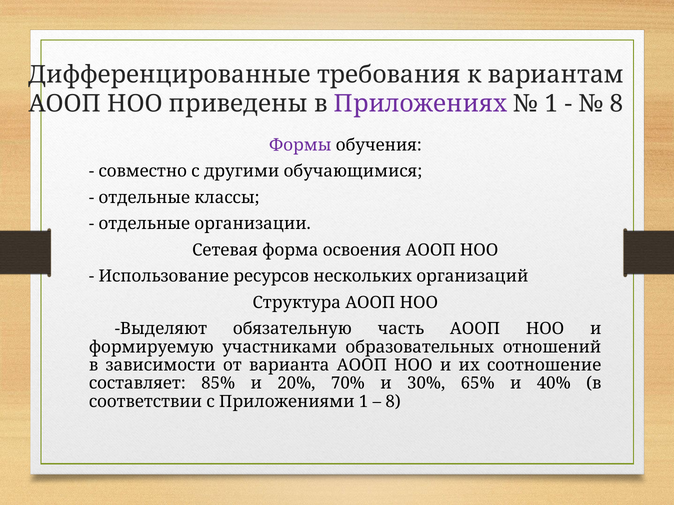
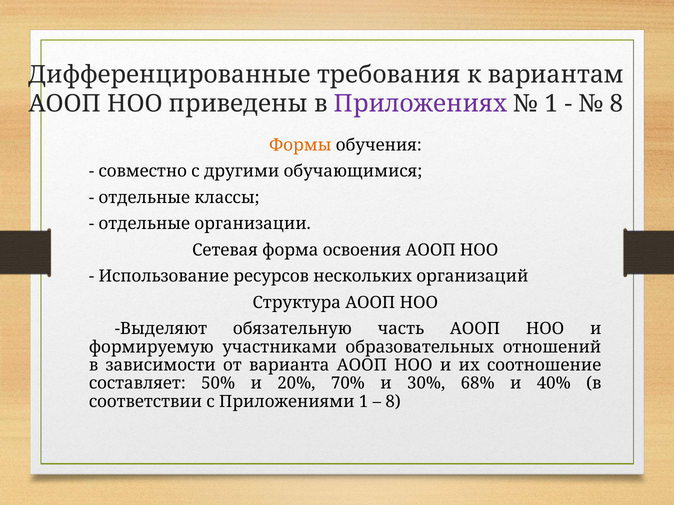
Формы colour: purple -> orange
85%: 85% -> 50%
65%: 65% -> 68%
